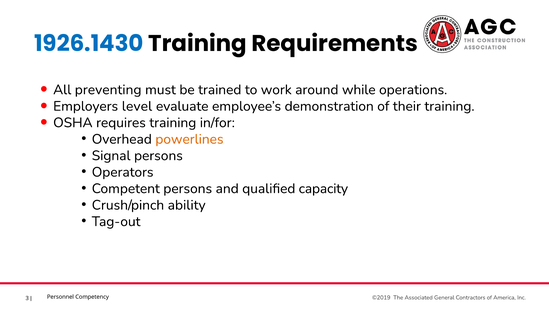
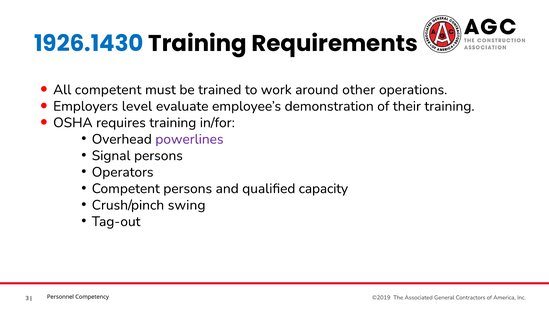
All preventing: preventing -> competent
while: while -> other
powerlines colour: orange -> purple
ability: ability -> swing
